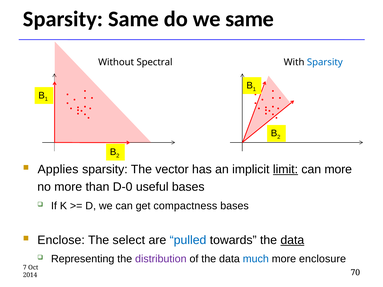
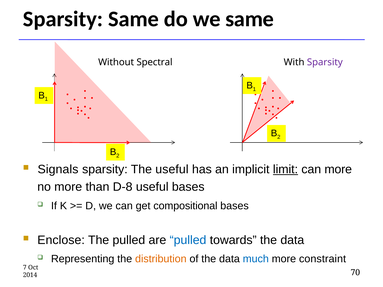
Sparsity at (325, 62) colour: blue -> purple
Applies: Applies -> Signals
The vector: vector -> useful
D-0: D-0 -> D-8
compactness: compactness -> compositional
The select: select -> pulled
data at (292, 240) underline: present -> none
distribution colour: purple -> orange
enclosure: enclosure -> constraint
